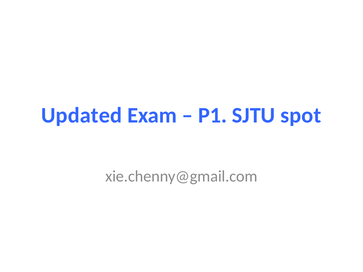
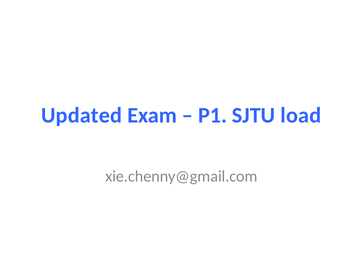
spot: spot -> load
